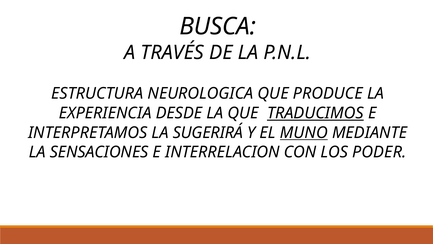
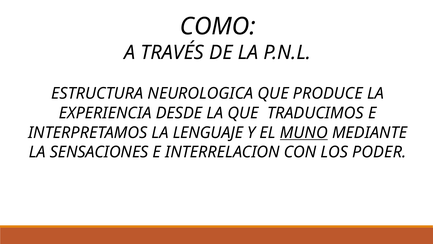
BUSCA: BUSCA -> COMO
TRADUCIMOS underline: present -> none
SUGERIRÁ: SUGERIRÁ -> LENGUAJE
